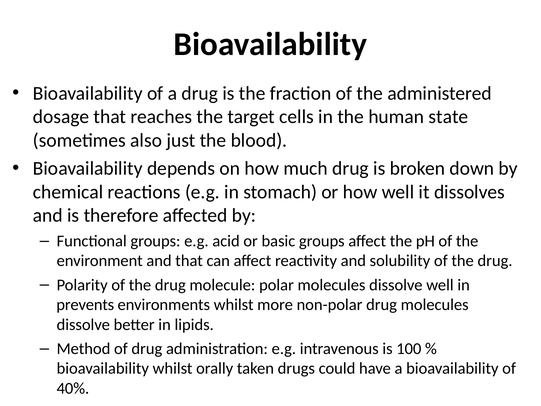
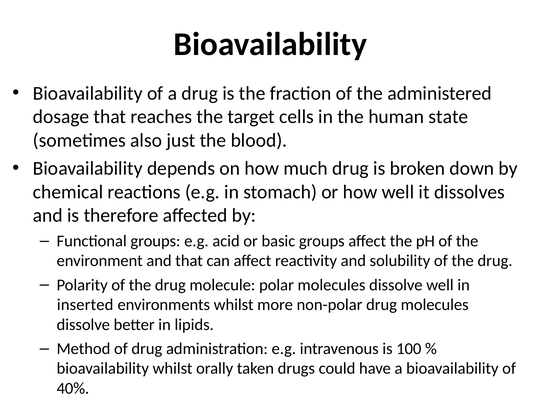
prevents: prevents -> inserted
